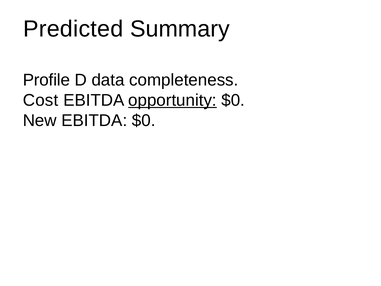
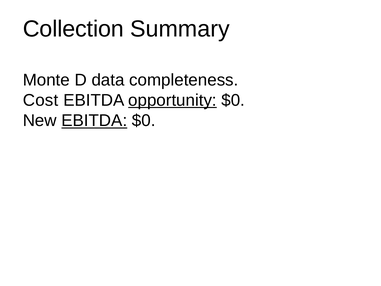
Predicted: Predicted -> Collection
Profile: Profile -> Monte
EBITDA at (94, 121) underline: none -> present
